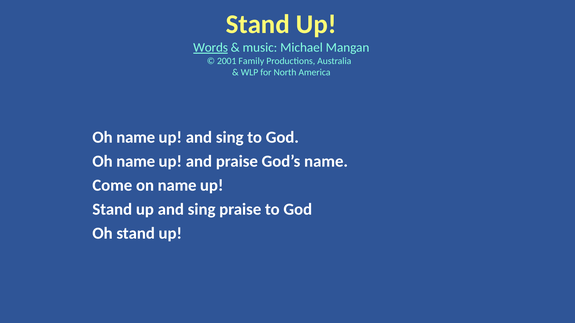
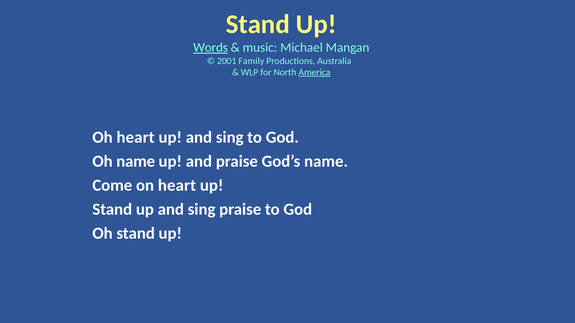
America underline: none -> present
name at (136, 137): name -> heart
on name: name -> heart
